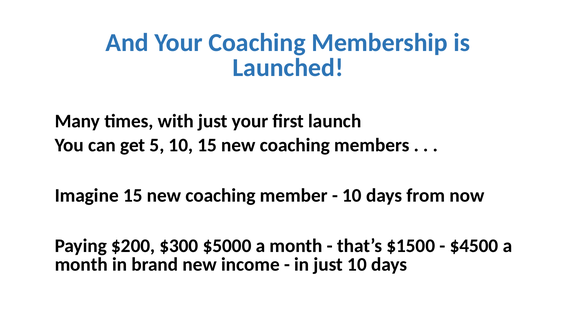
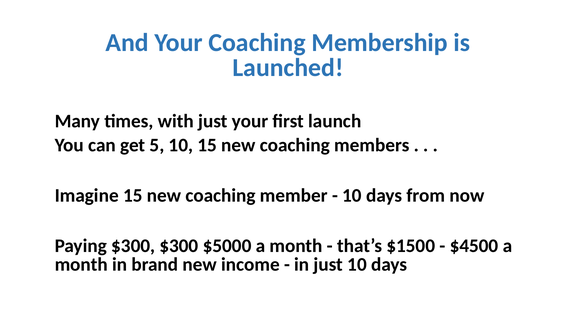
Paying $200: $200 -> $300
